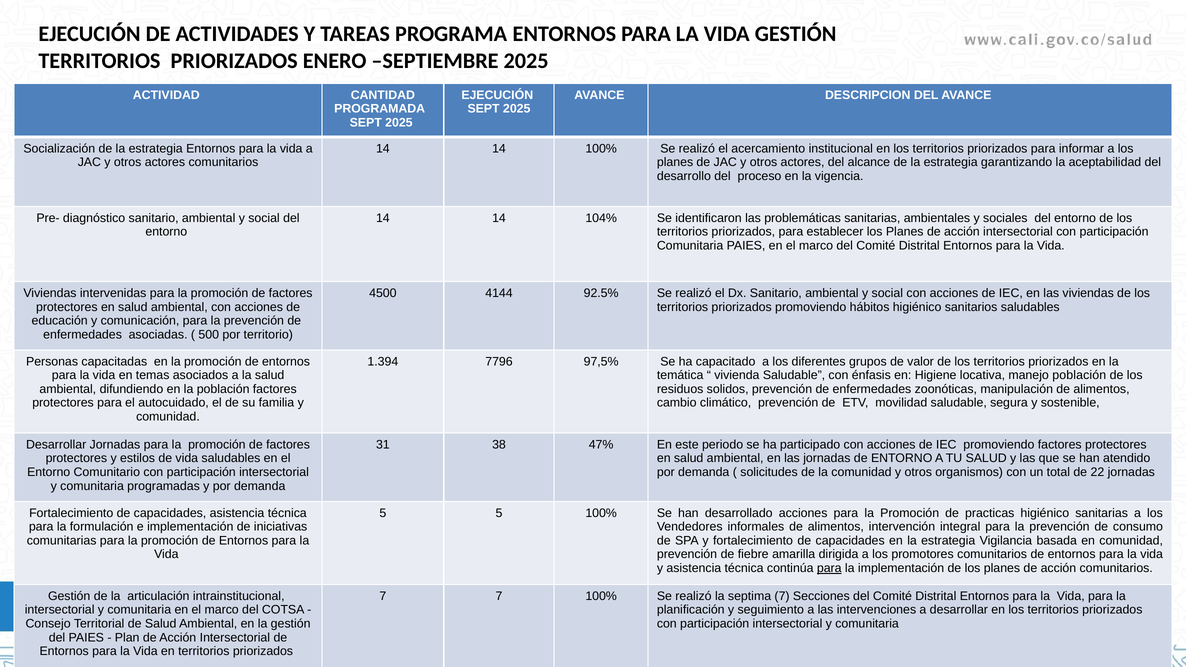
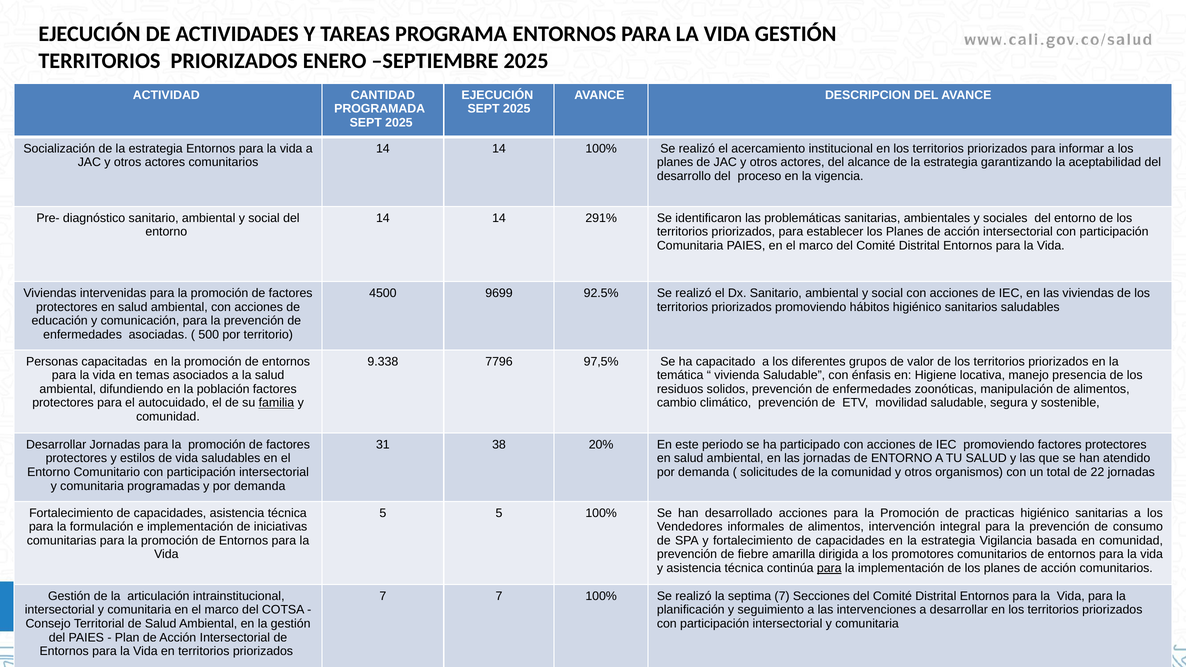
104%: 104% -> 291%
4144: 4144 -> 9699
1.394: 1.394 -> 9.338
manejo población: población -> presencia
familia underline: none -> present
47%: 47% -> 20%
